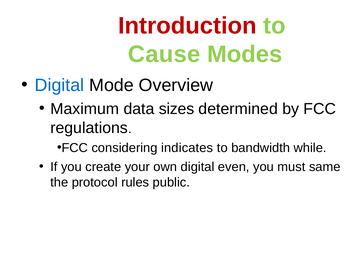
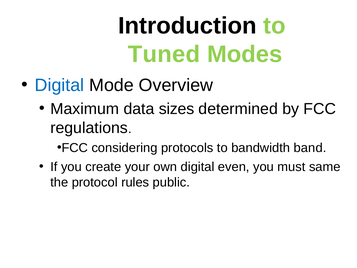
Introduction colour: red -> black
Cause: Cause -> Tuned
indicates: indicates -> protocols
while: while -> band
